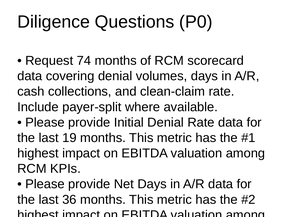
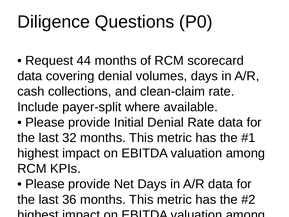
74: 74 -> 44
19: 19 -> 32
